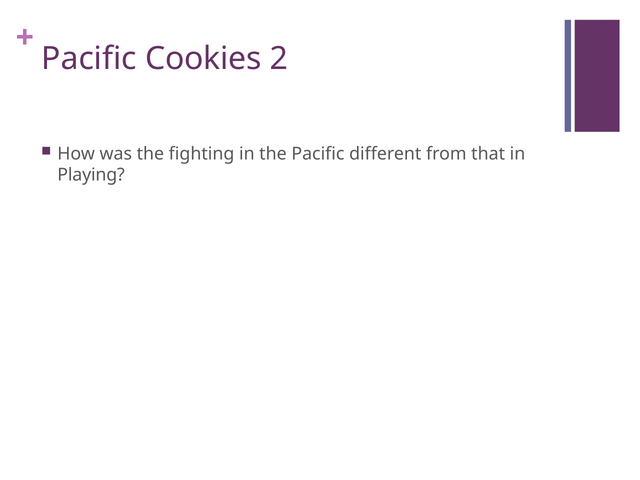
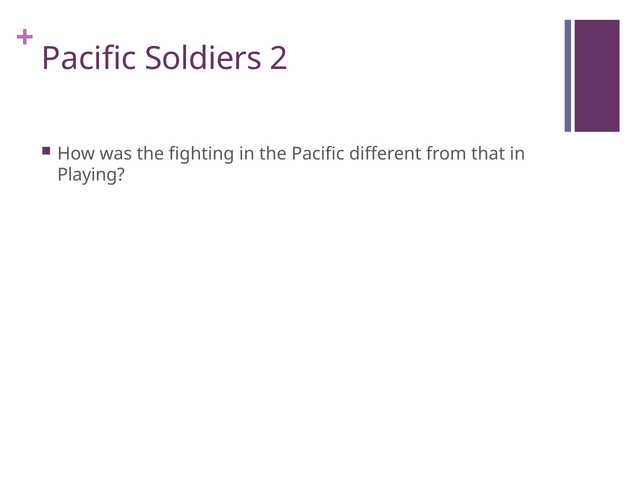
Cookies: Cookies -> Soldiers
